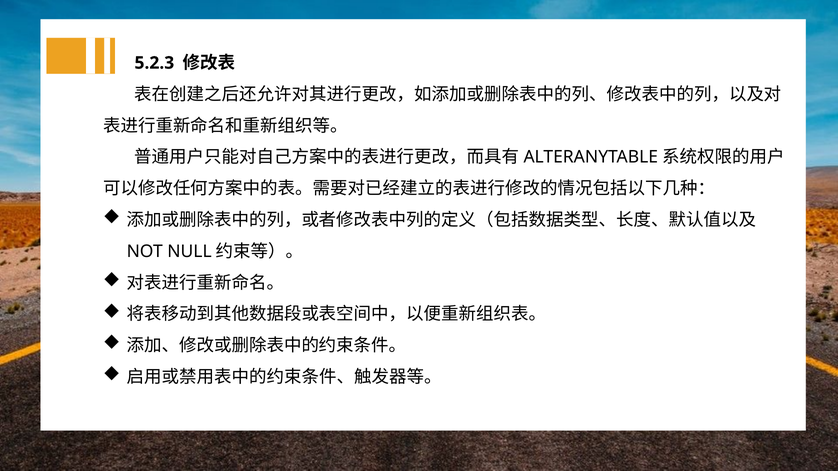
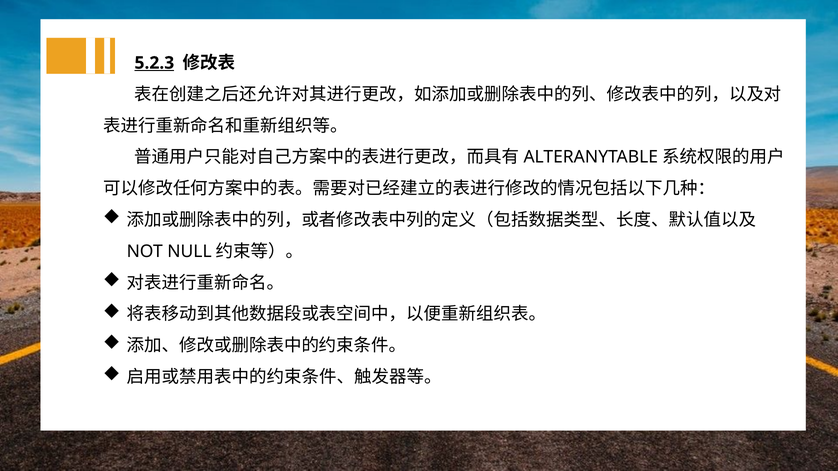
5.2.3 underline: none -> present
